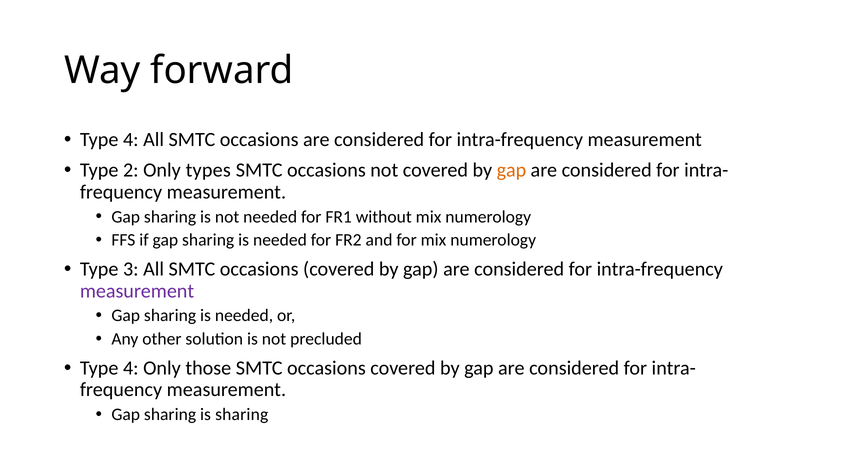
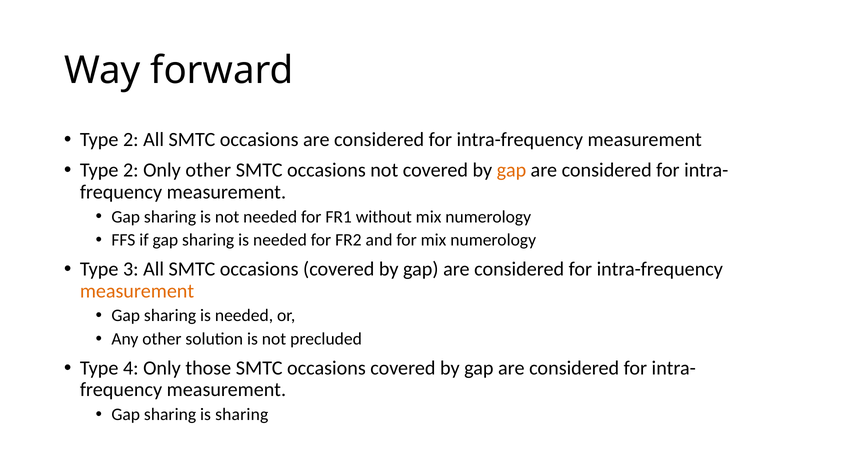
4 at (131, 140): 4 -> 2
Only types: types -> other
measurement at (137, 291) colour: purple -> orange
